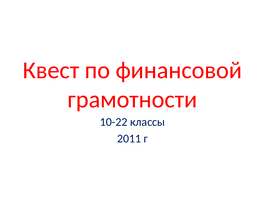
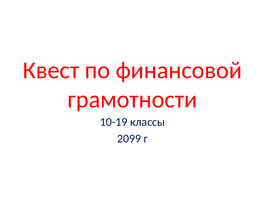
10-22: 10-22 -> 10-19
2011: 2011 -> 2099
